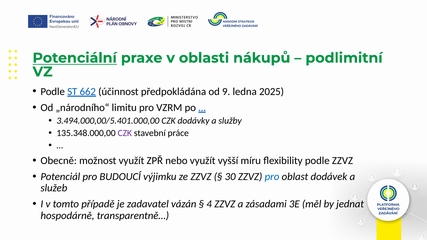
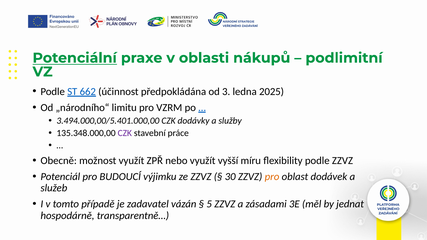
9: 9 -> 3
pro at (272, 177) colour: blue -> orange
4: 4 -> 5
